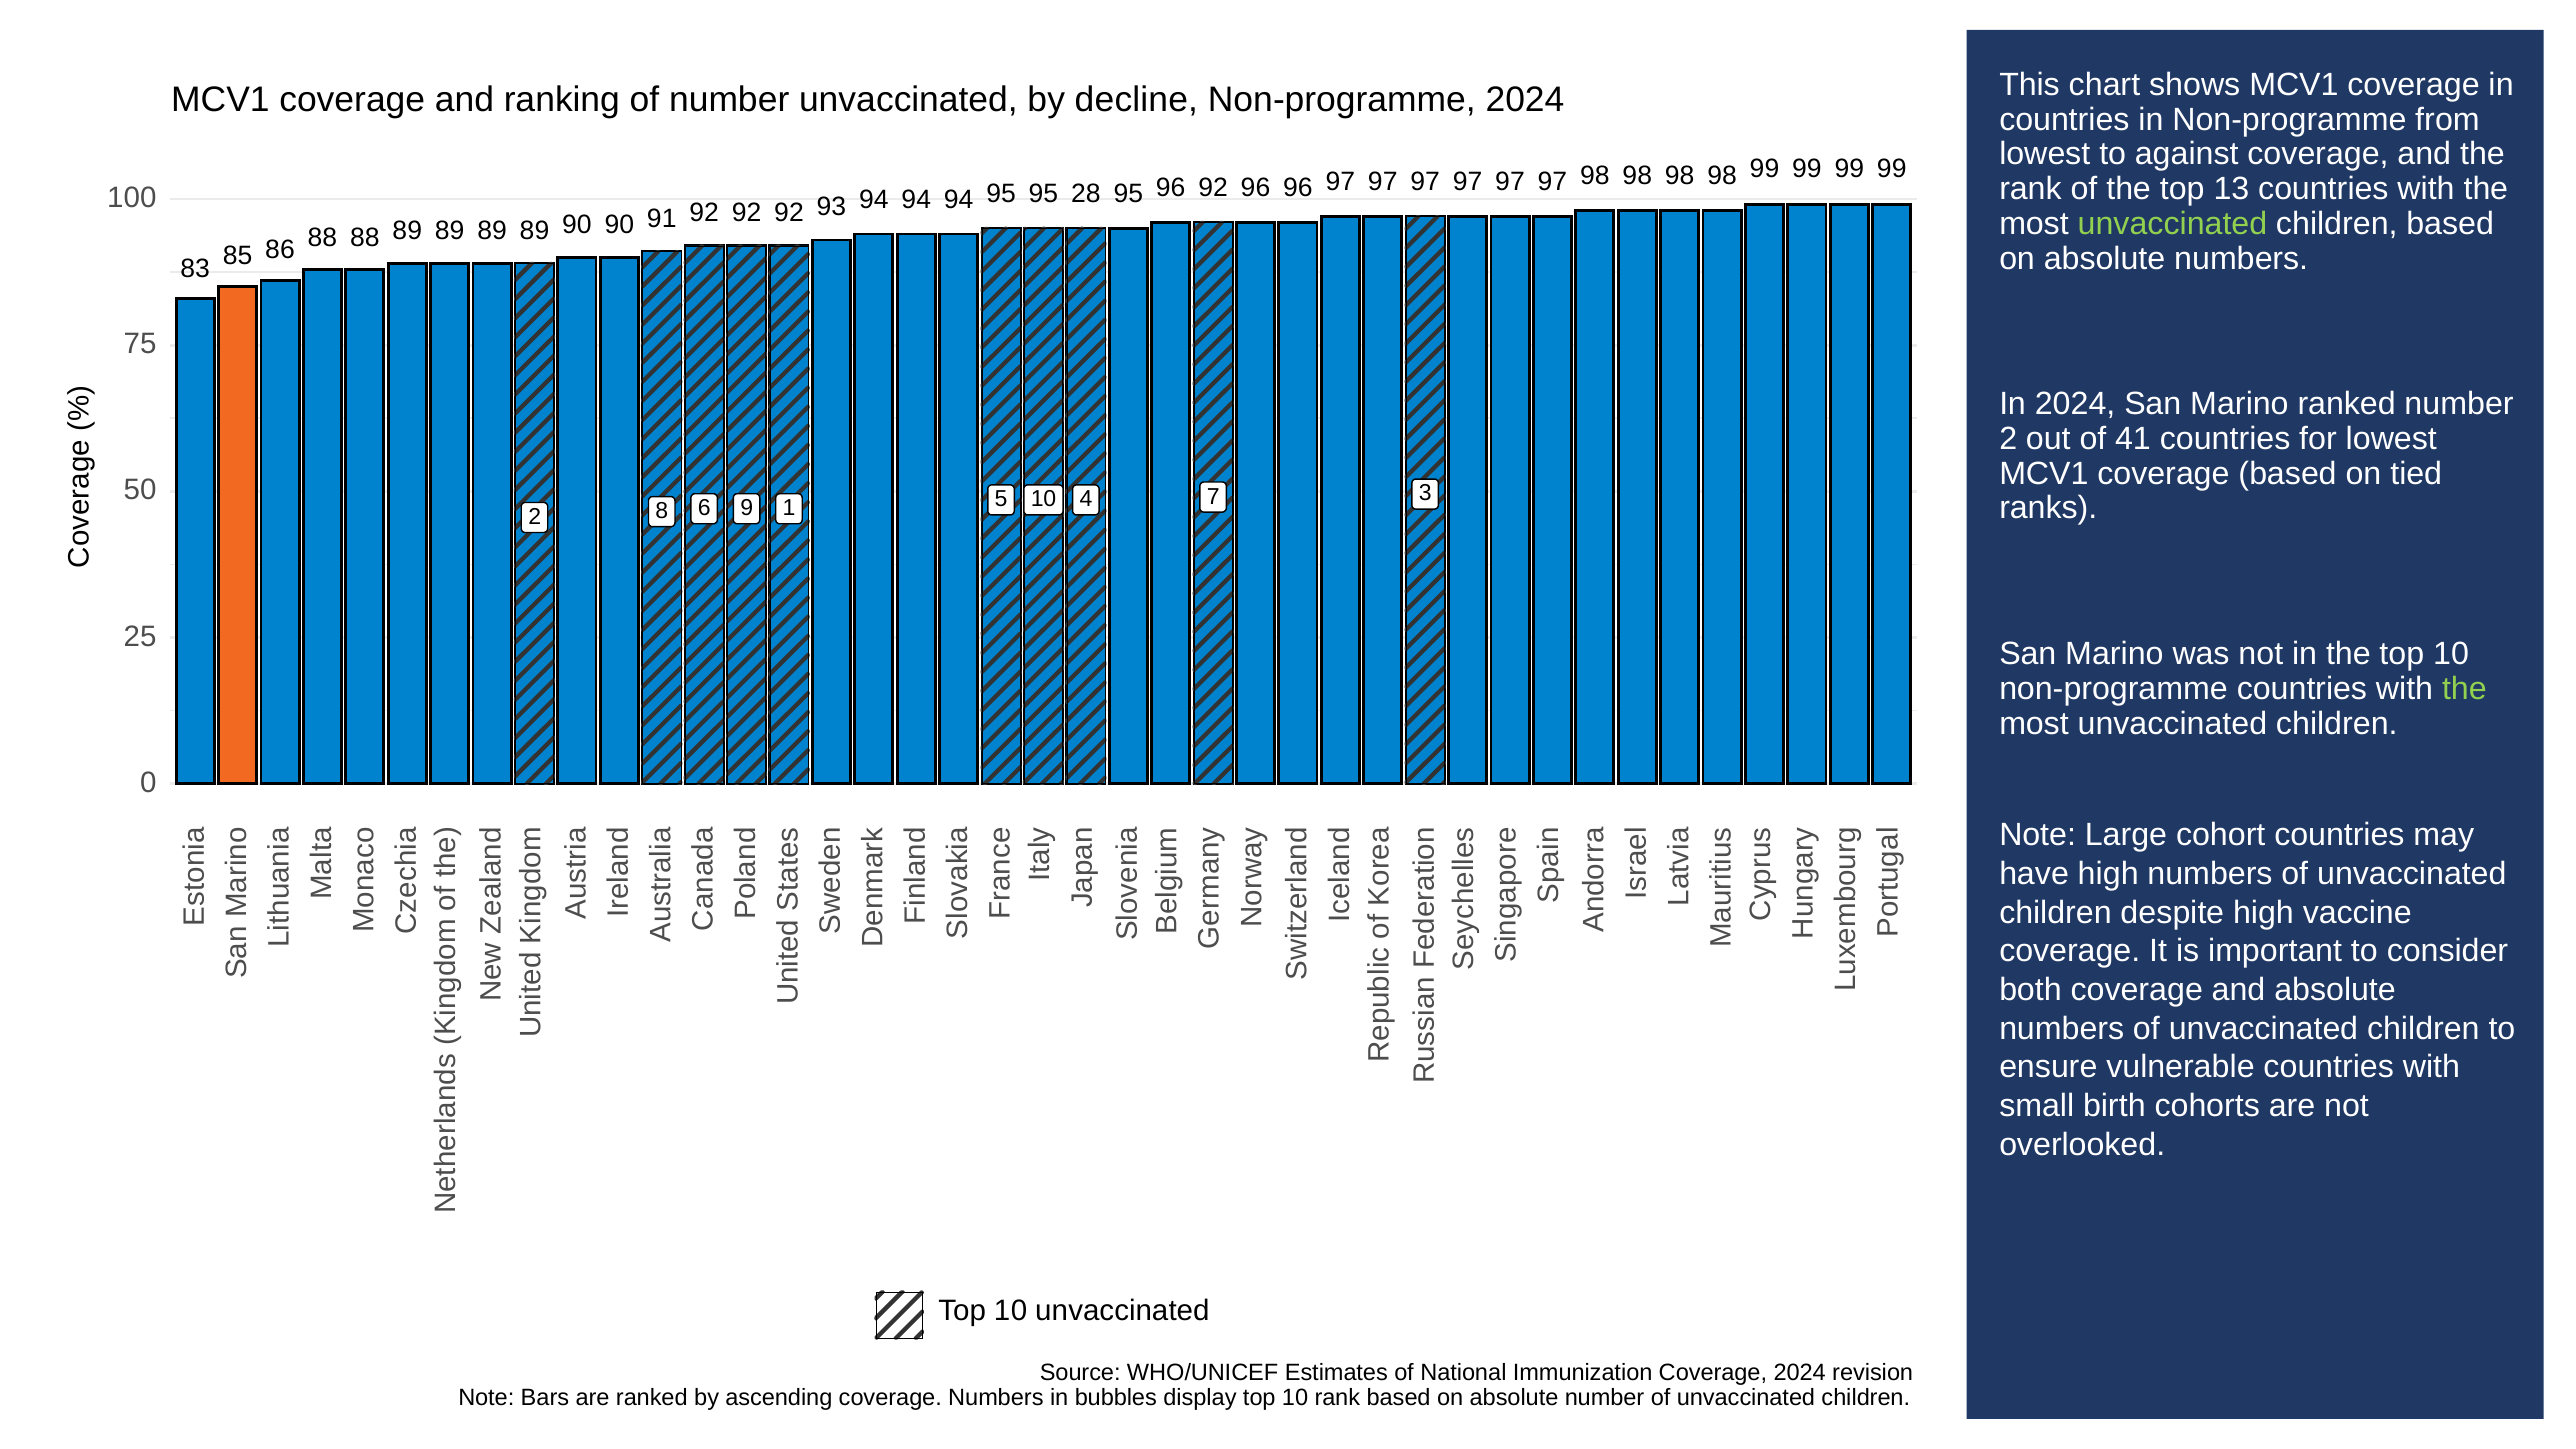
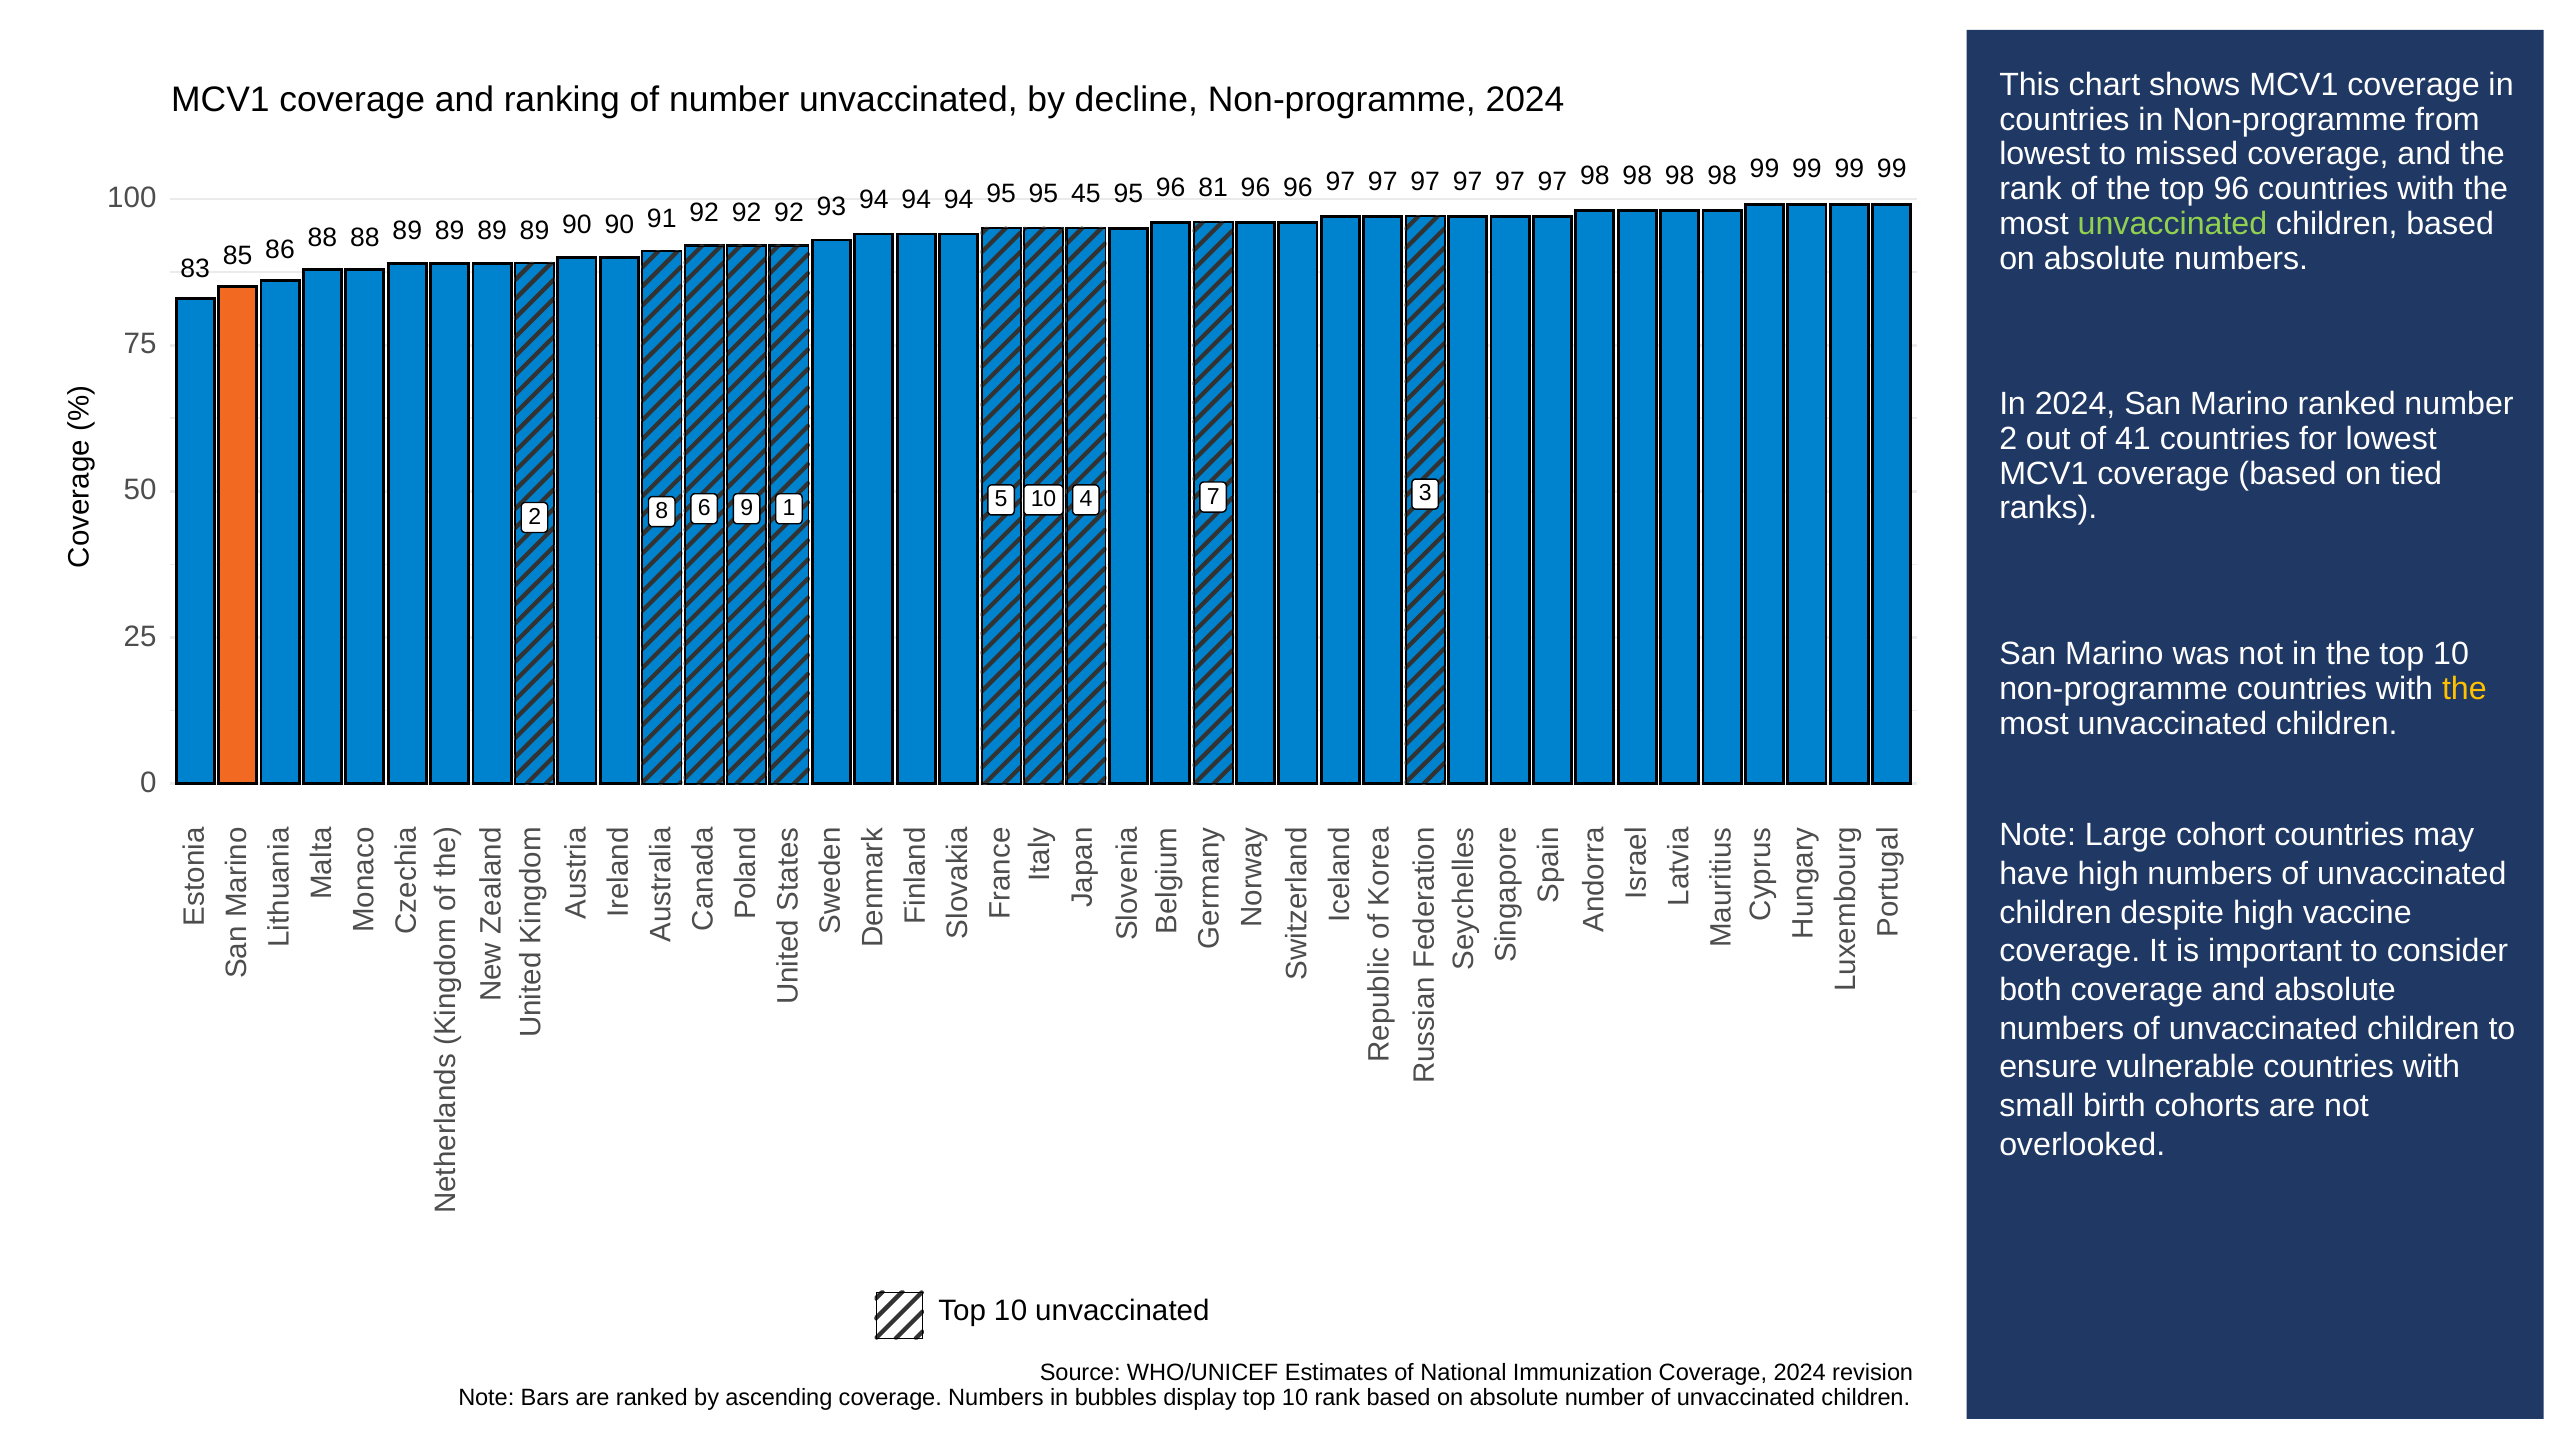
against: against -> missed
top 13: 13 -> 96
95 92: 92 -> 81
28: 28 -> 45
the at (2464, 689) colour: light green -> yellow
